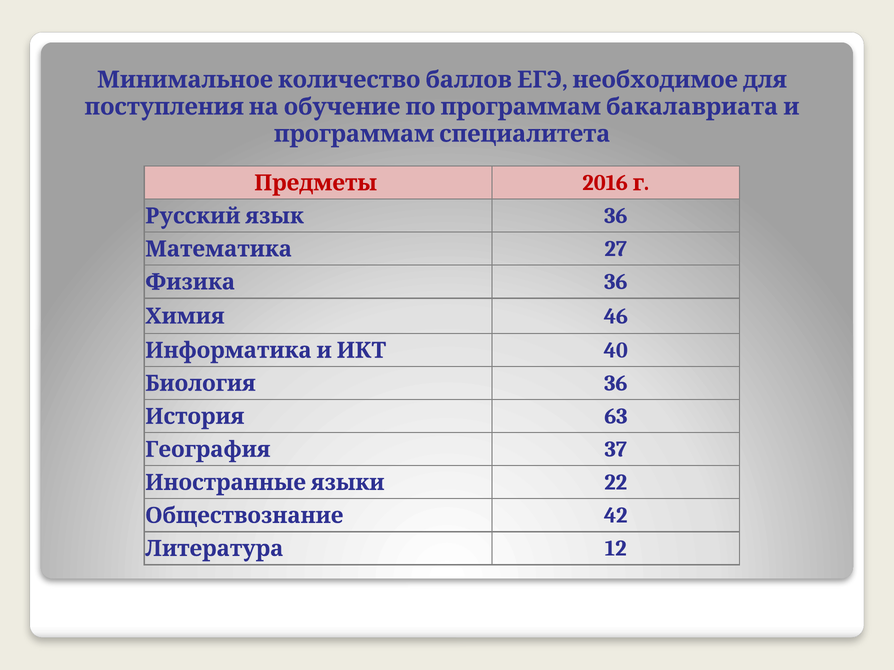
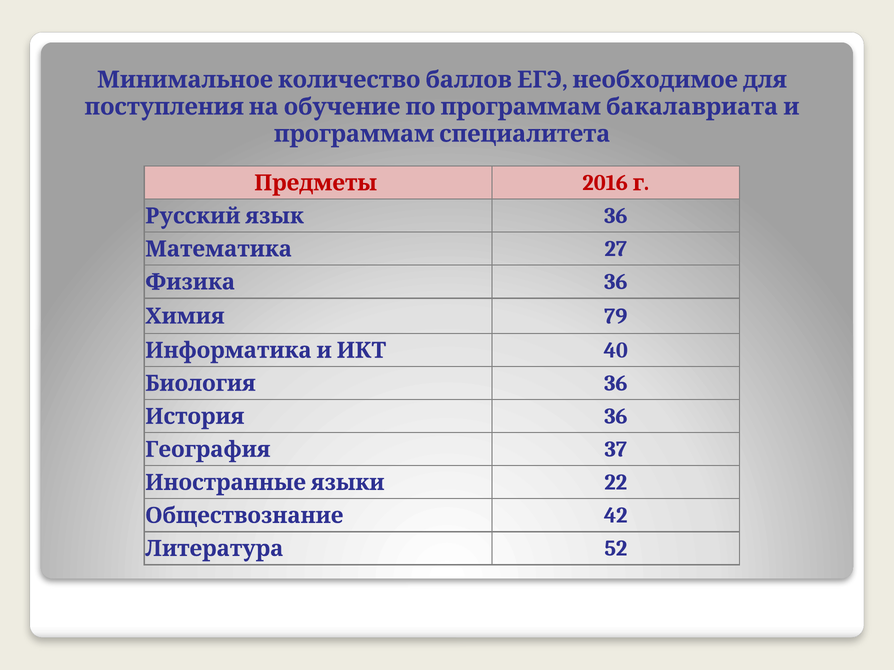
46: 46 -> 79
История 63: 63 -> 36
12: 12 -> 52
